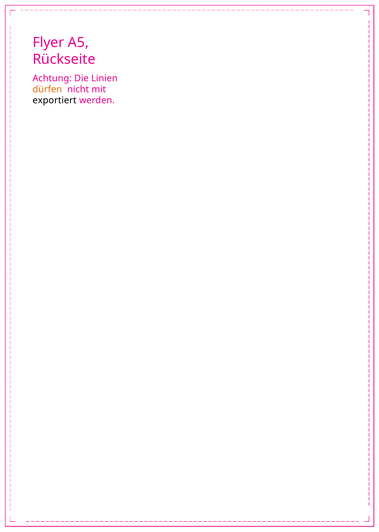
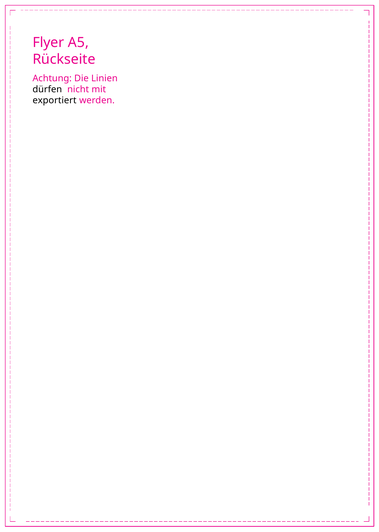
dürfen colour: orange -> black
